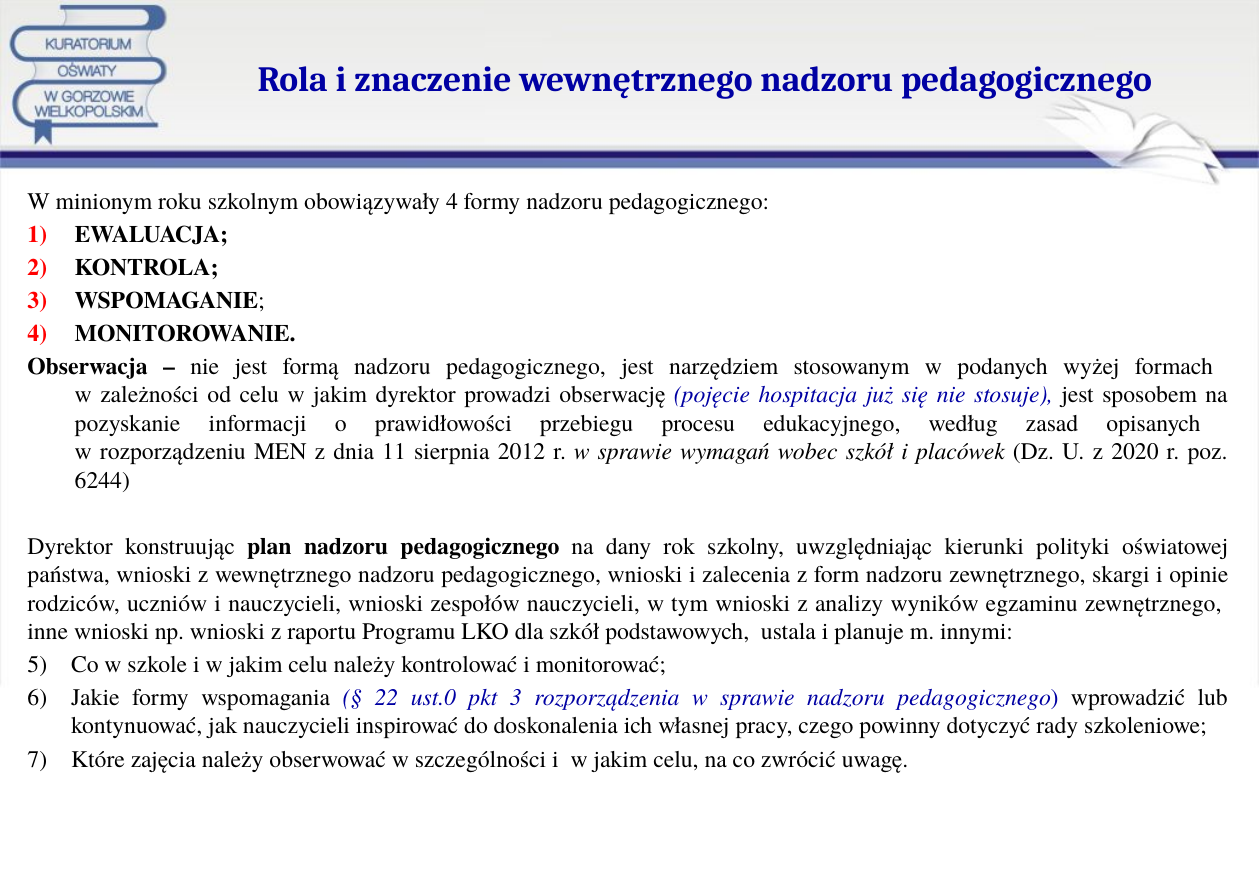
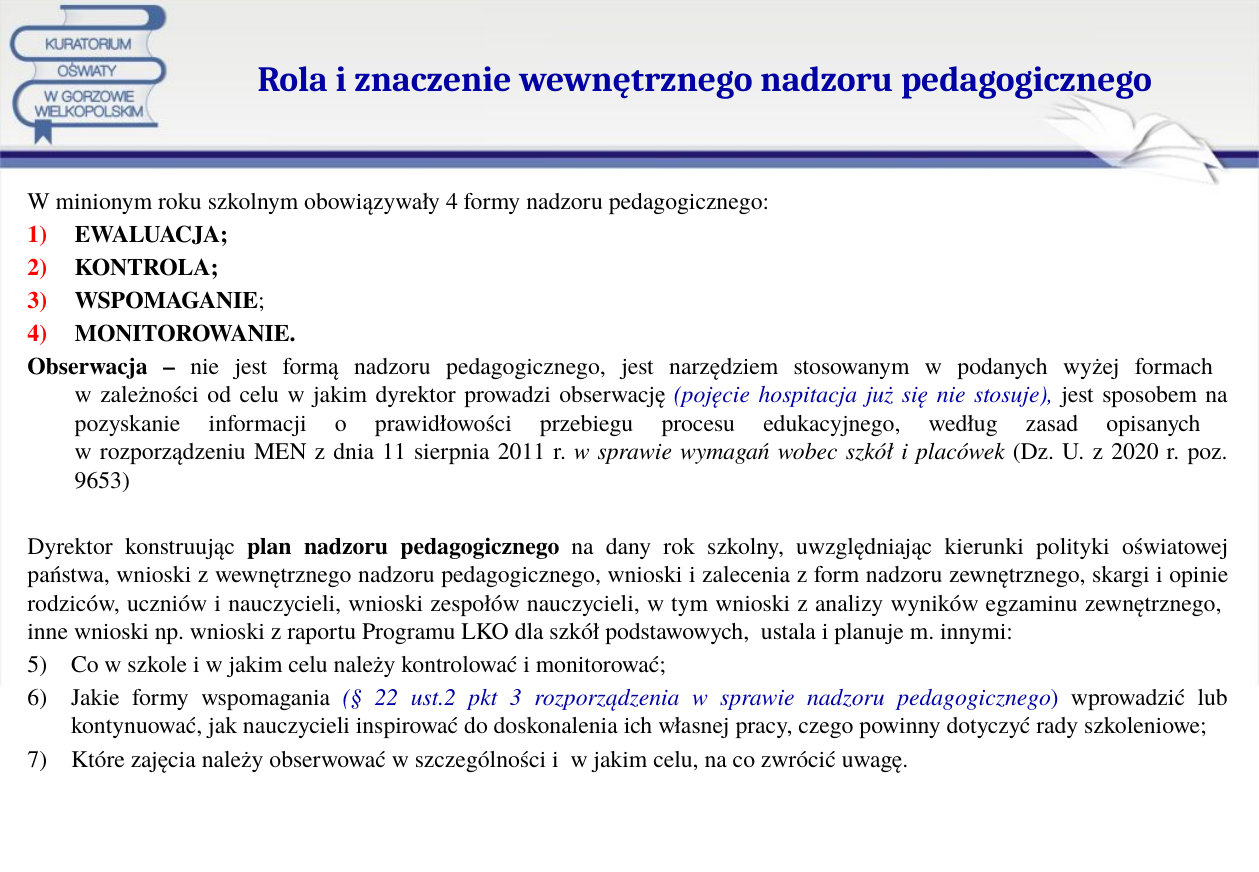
2012: 2012 -> 2011
6244: 6244 -> 9653
ust.0: ust.0 -> ust.2
